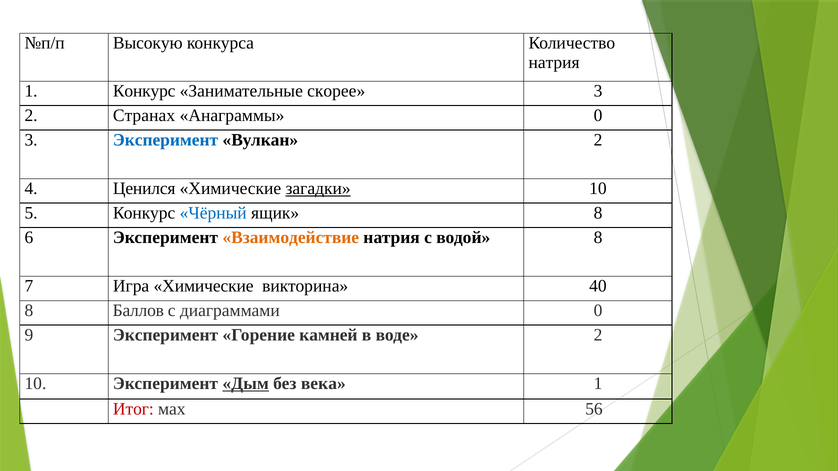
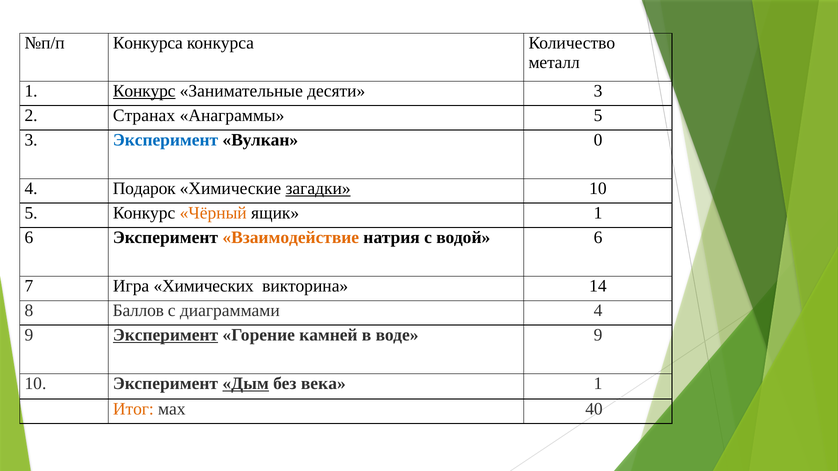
№п/п Высокую: Высокую -> Конкурса
натрия at (554, 62): натрия -> металл
Конкурс at (144, 91) underline: none -> present
скорее: скорее -> десяти
Анаграммы 0: 0 -> 5
Вулкан 2: 2 -> 0
Ценился: Ценился -> Подарок
Чёрный colour: blue -> orange
ящик 8: 8 -> 1
водой 8: 8 -> 6
Игра Химические: Химические -> Химических
40: 40 -> 14
диаграммами 0: 0 -> 4
Эксперимент at (166, 335) underline: none -> present
воде 2: 2 -> 9
Итог colour: red -> orange
56: 56 -> 40
